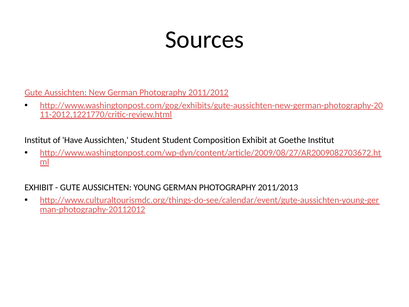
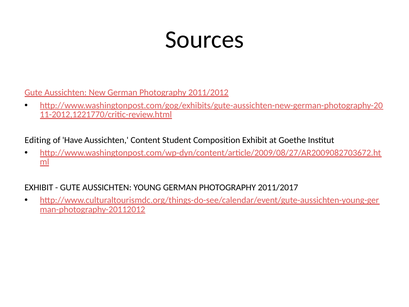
Institut at (38, 140): Institut -> Editing
Aussichten Student: Student -> Content
2011/2013: 2011/2013 -> 2011/2017
